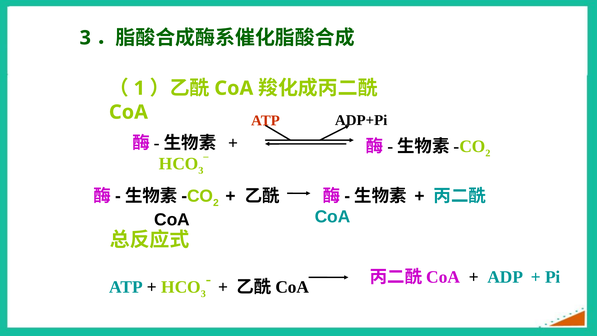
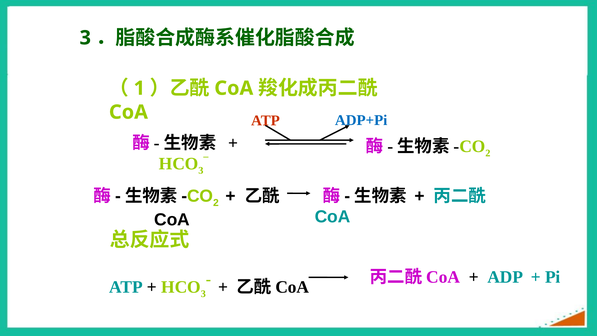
ADP+Pi colour: black -> blue
